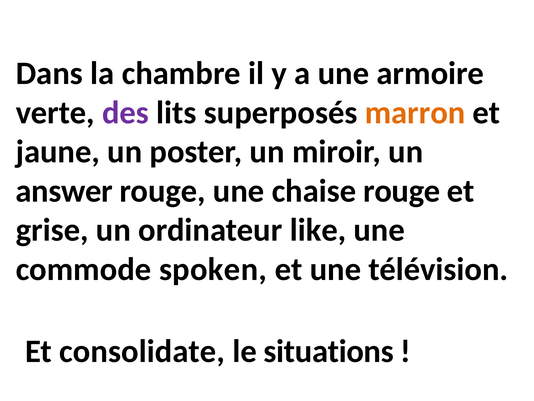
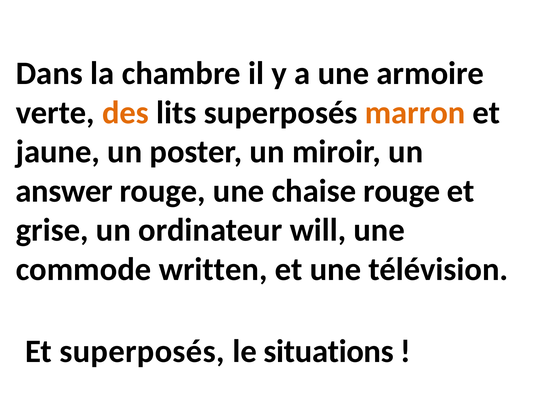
des colour: purple -> orange
like: like -> will
spoken: spoken -> written
Et consolidate: consolidate -> superposés
